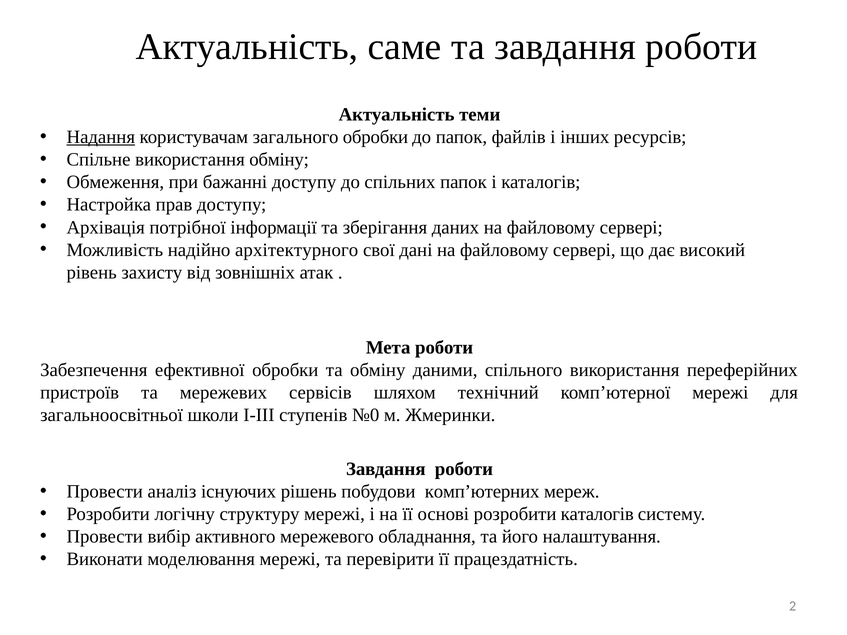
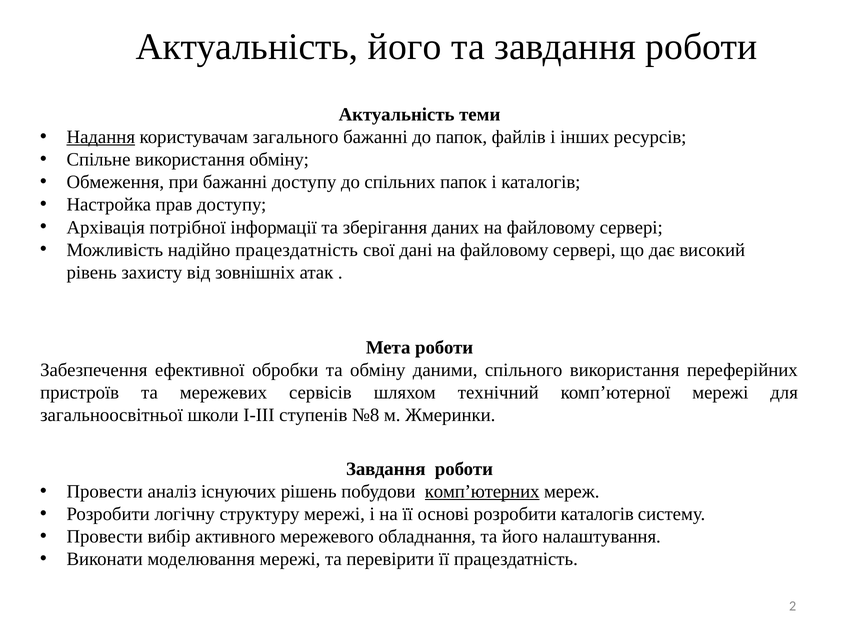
Актуальність саме: саме -> його
загального обробки: обробки -> бажанні
надійно архітектурного: архітектурного -> працездатність
№0: №0 -> №8
комп’ютерних underline: none -> present
